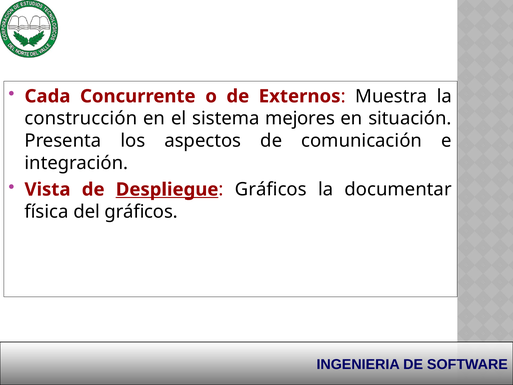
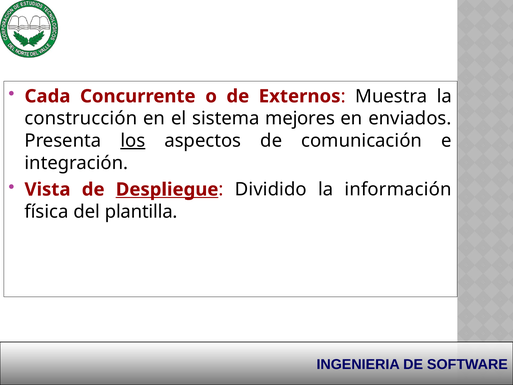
situación: situación -> enviados
los underline: none -> present
Gráficos at (271, 189): Gráficos -> Dividido
documentar: documentar -> información
del gráficos: gráficos -> plantilla
